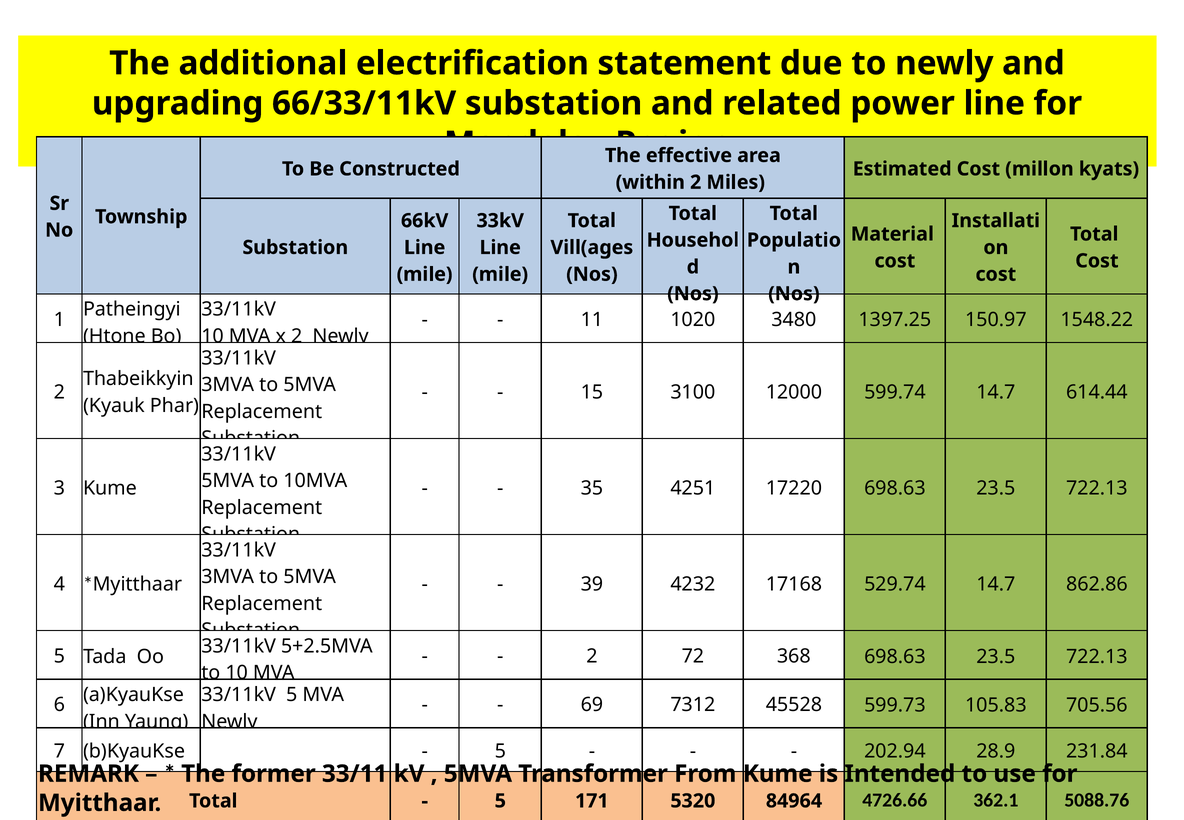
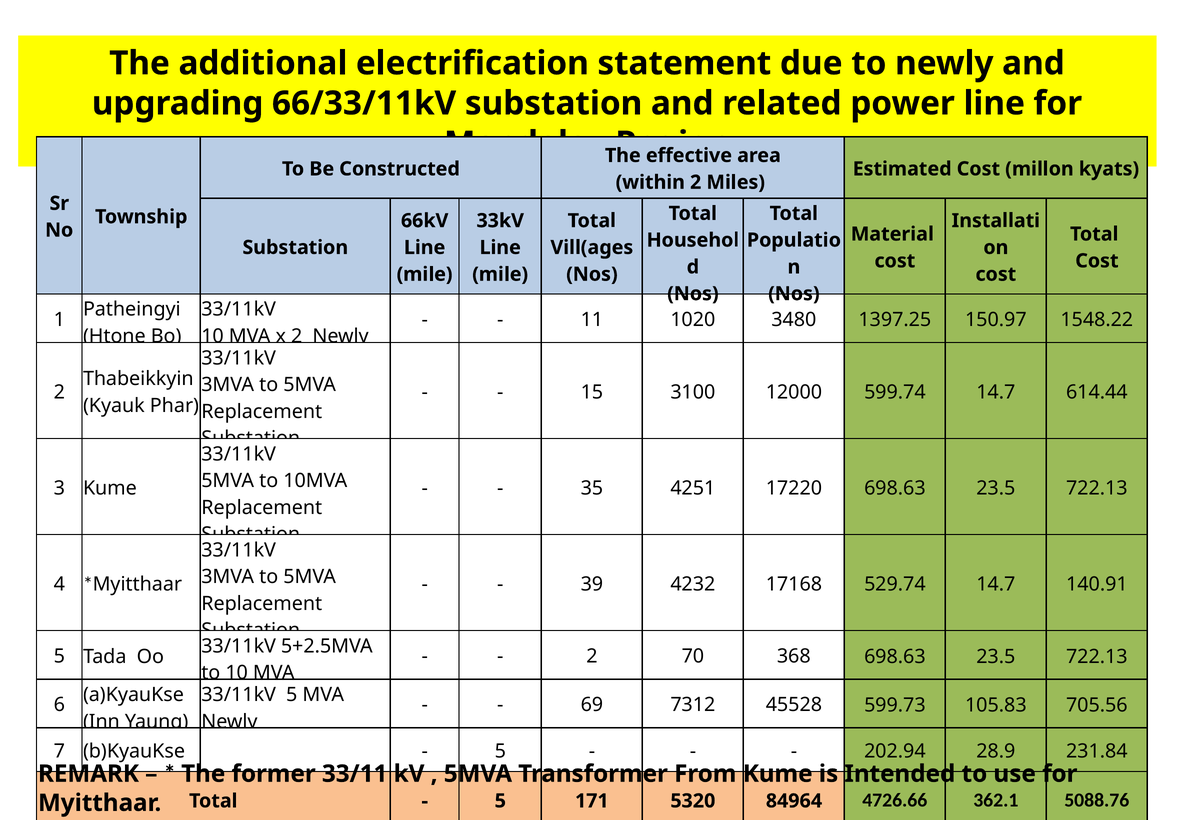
862.86: 862.86 -> 140.91
72: 72 -> 70
